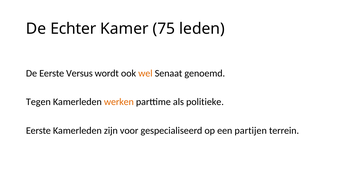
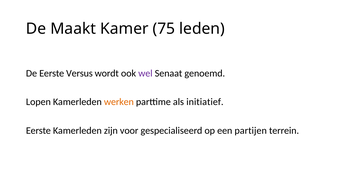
Echter: Echter -> Maakt
wel colour: orange -> purple
Tegen: Tegen -> Lopen
politieke: politieke -> initiatief
